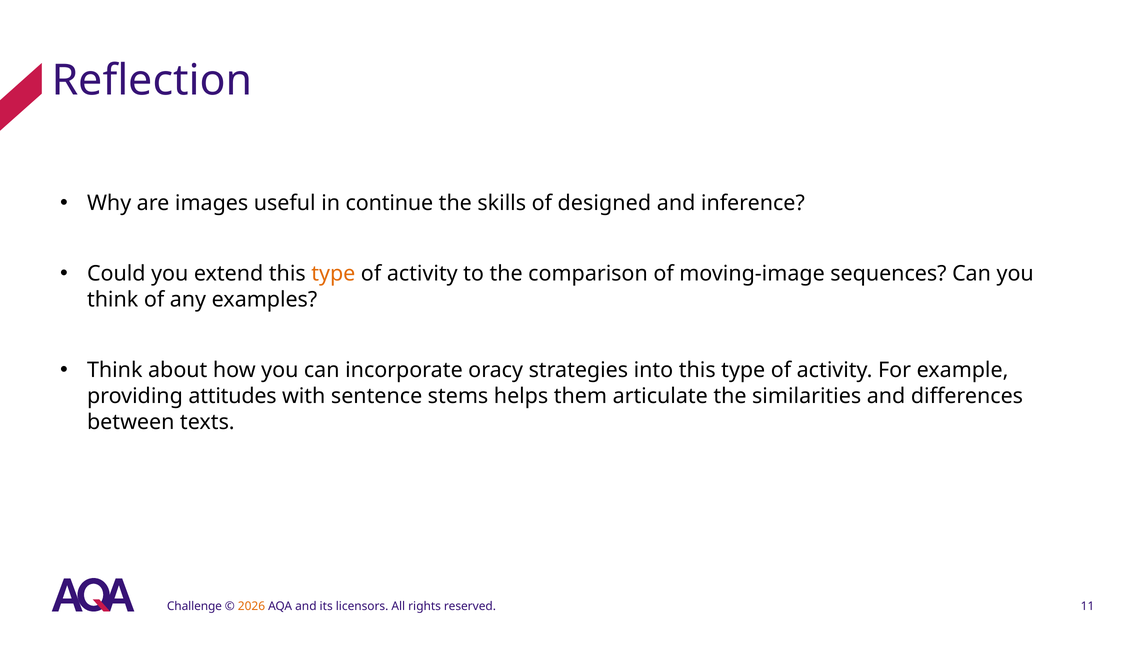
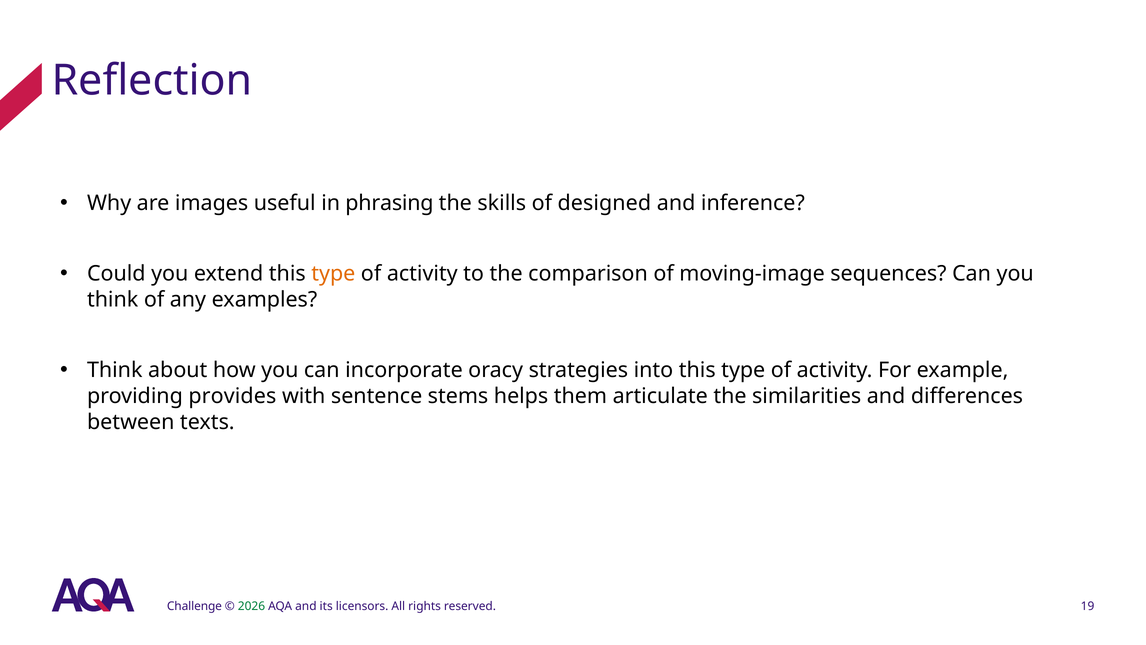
continue: continue -> phrasing
attitudes: attitudes -> provides
2026 colour: orange -> green
11: 11 -> 19
